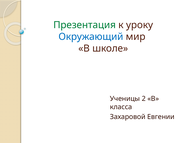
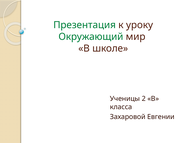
Окружающий colour: blue -> green
